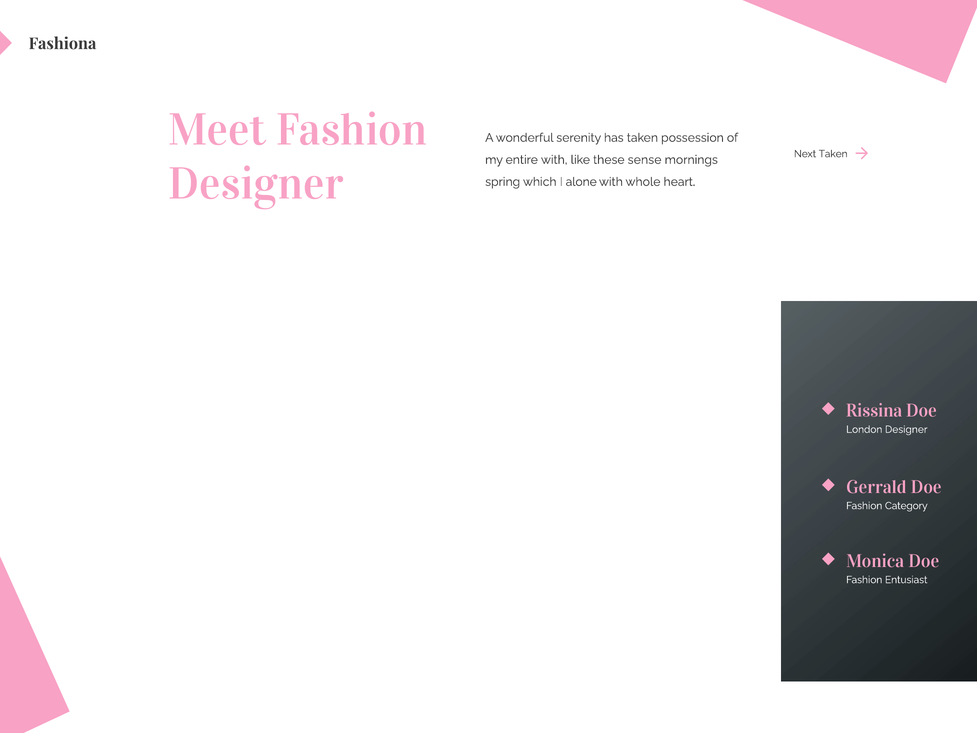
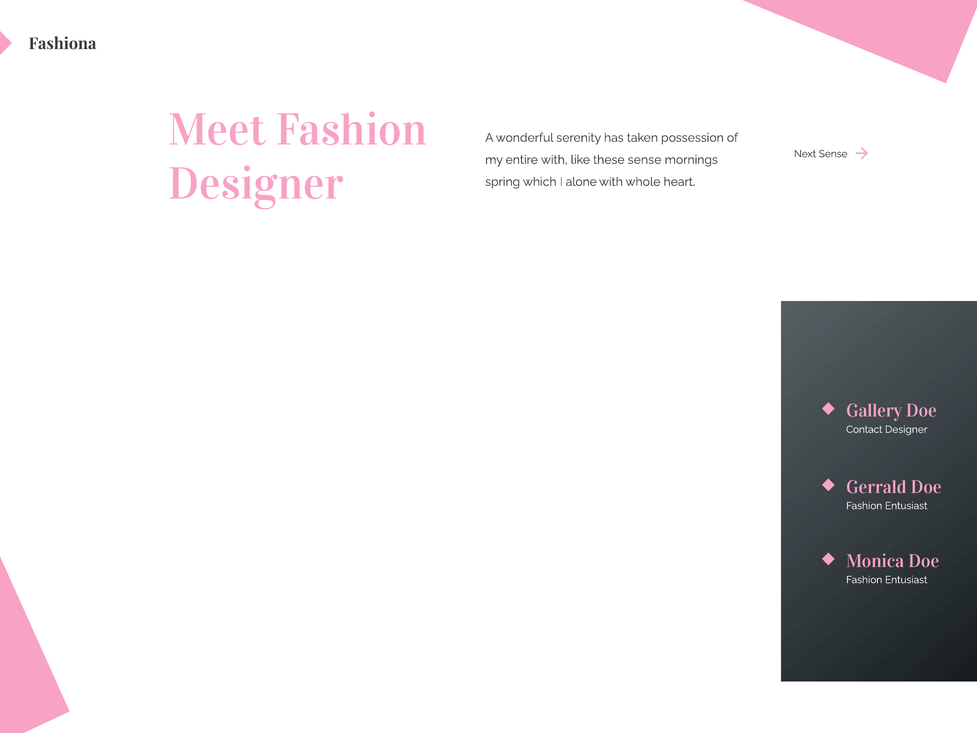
Next Taken: Taken -> Sense
Rissina: Rissina -> Gallery
London: London -> Contact
Category at (906, 506): Category -> Entusiast
